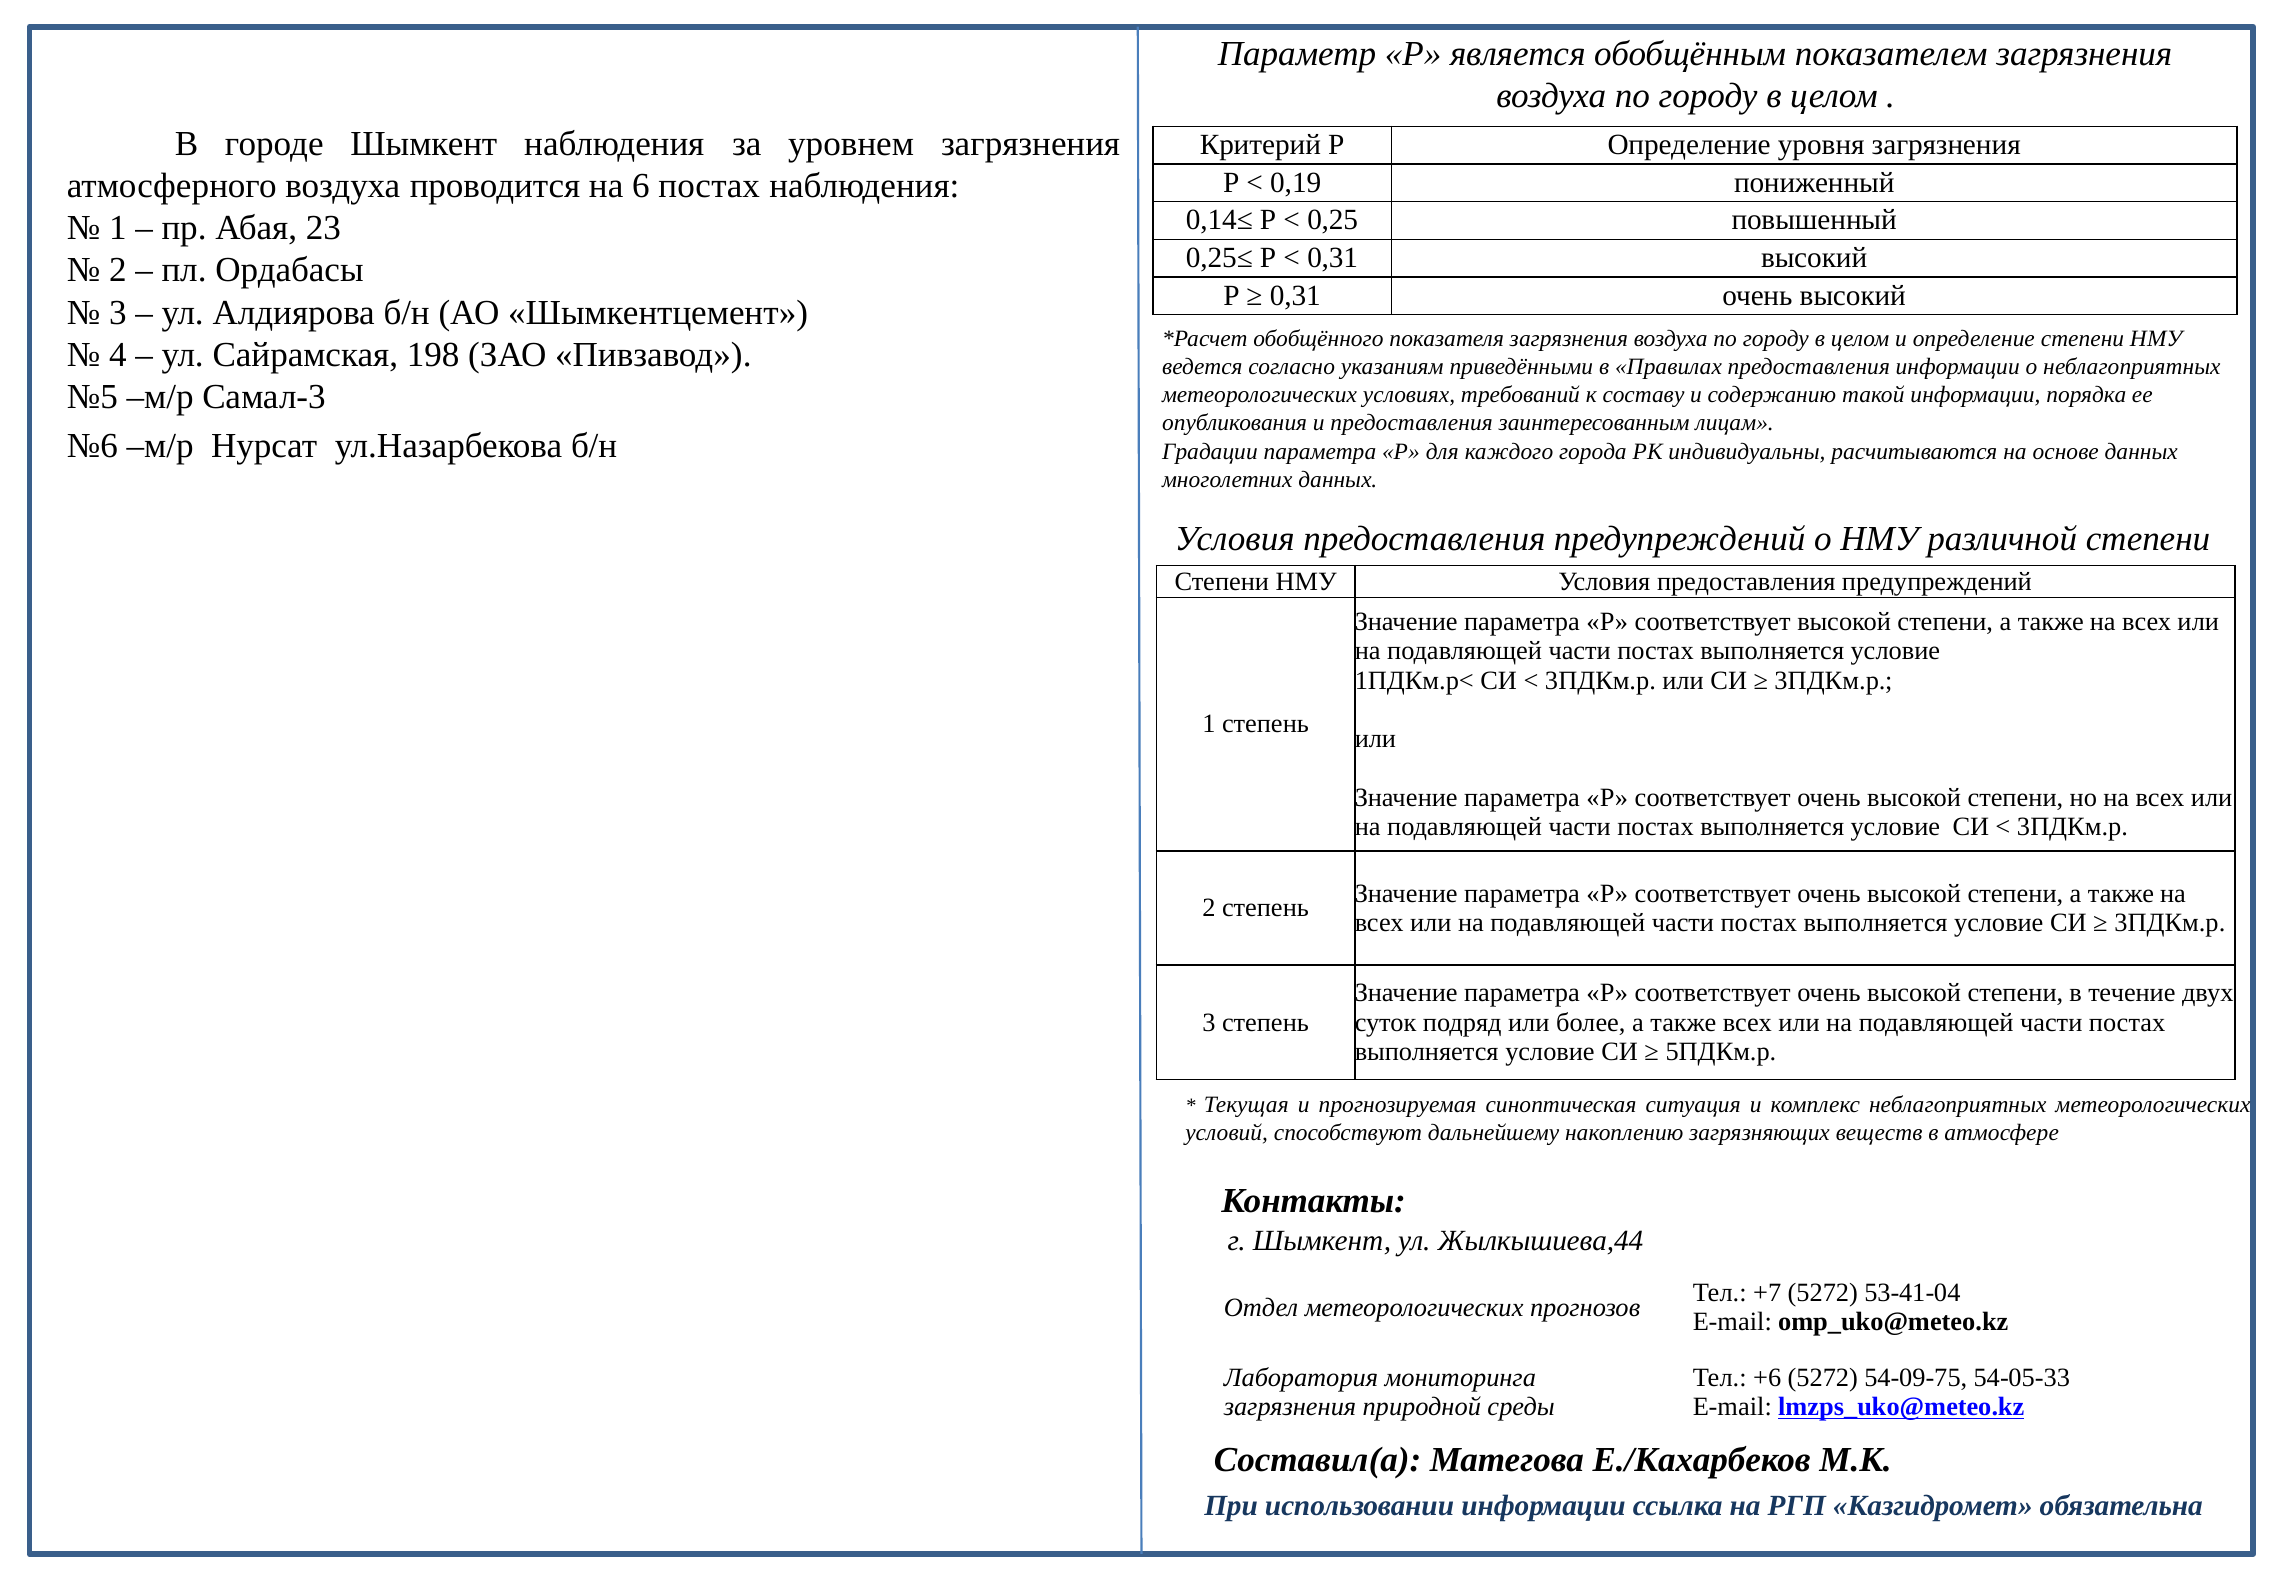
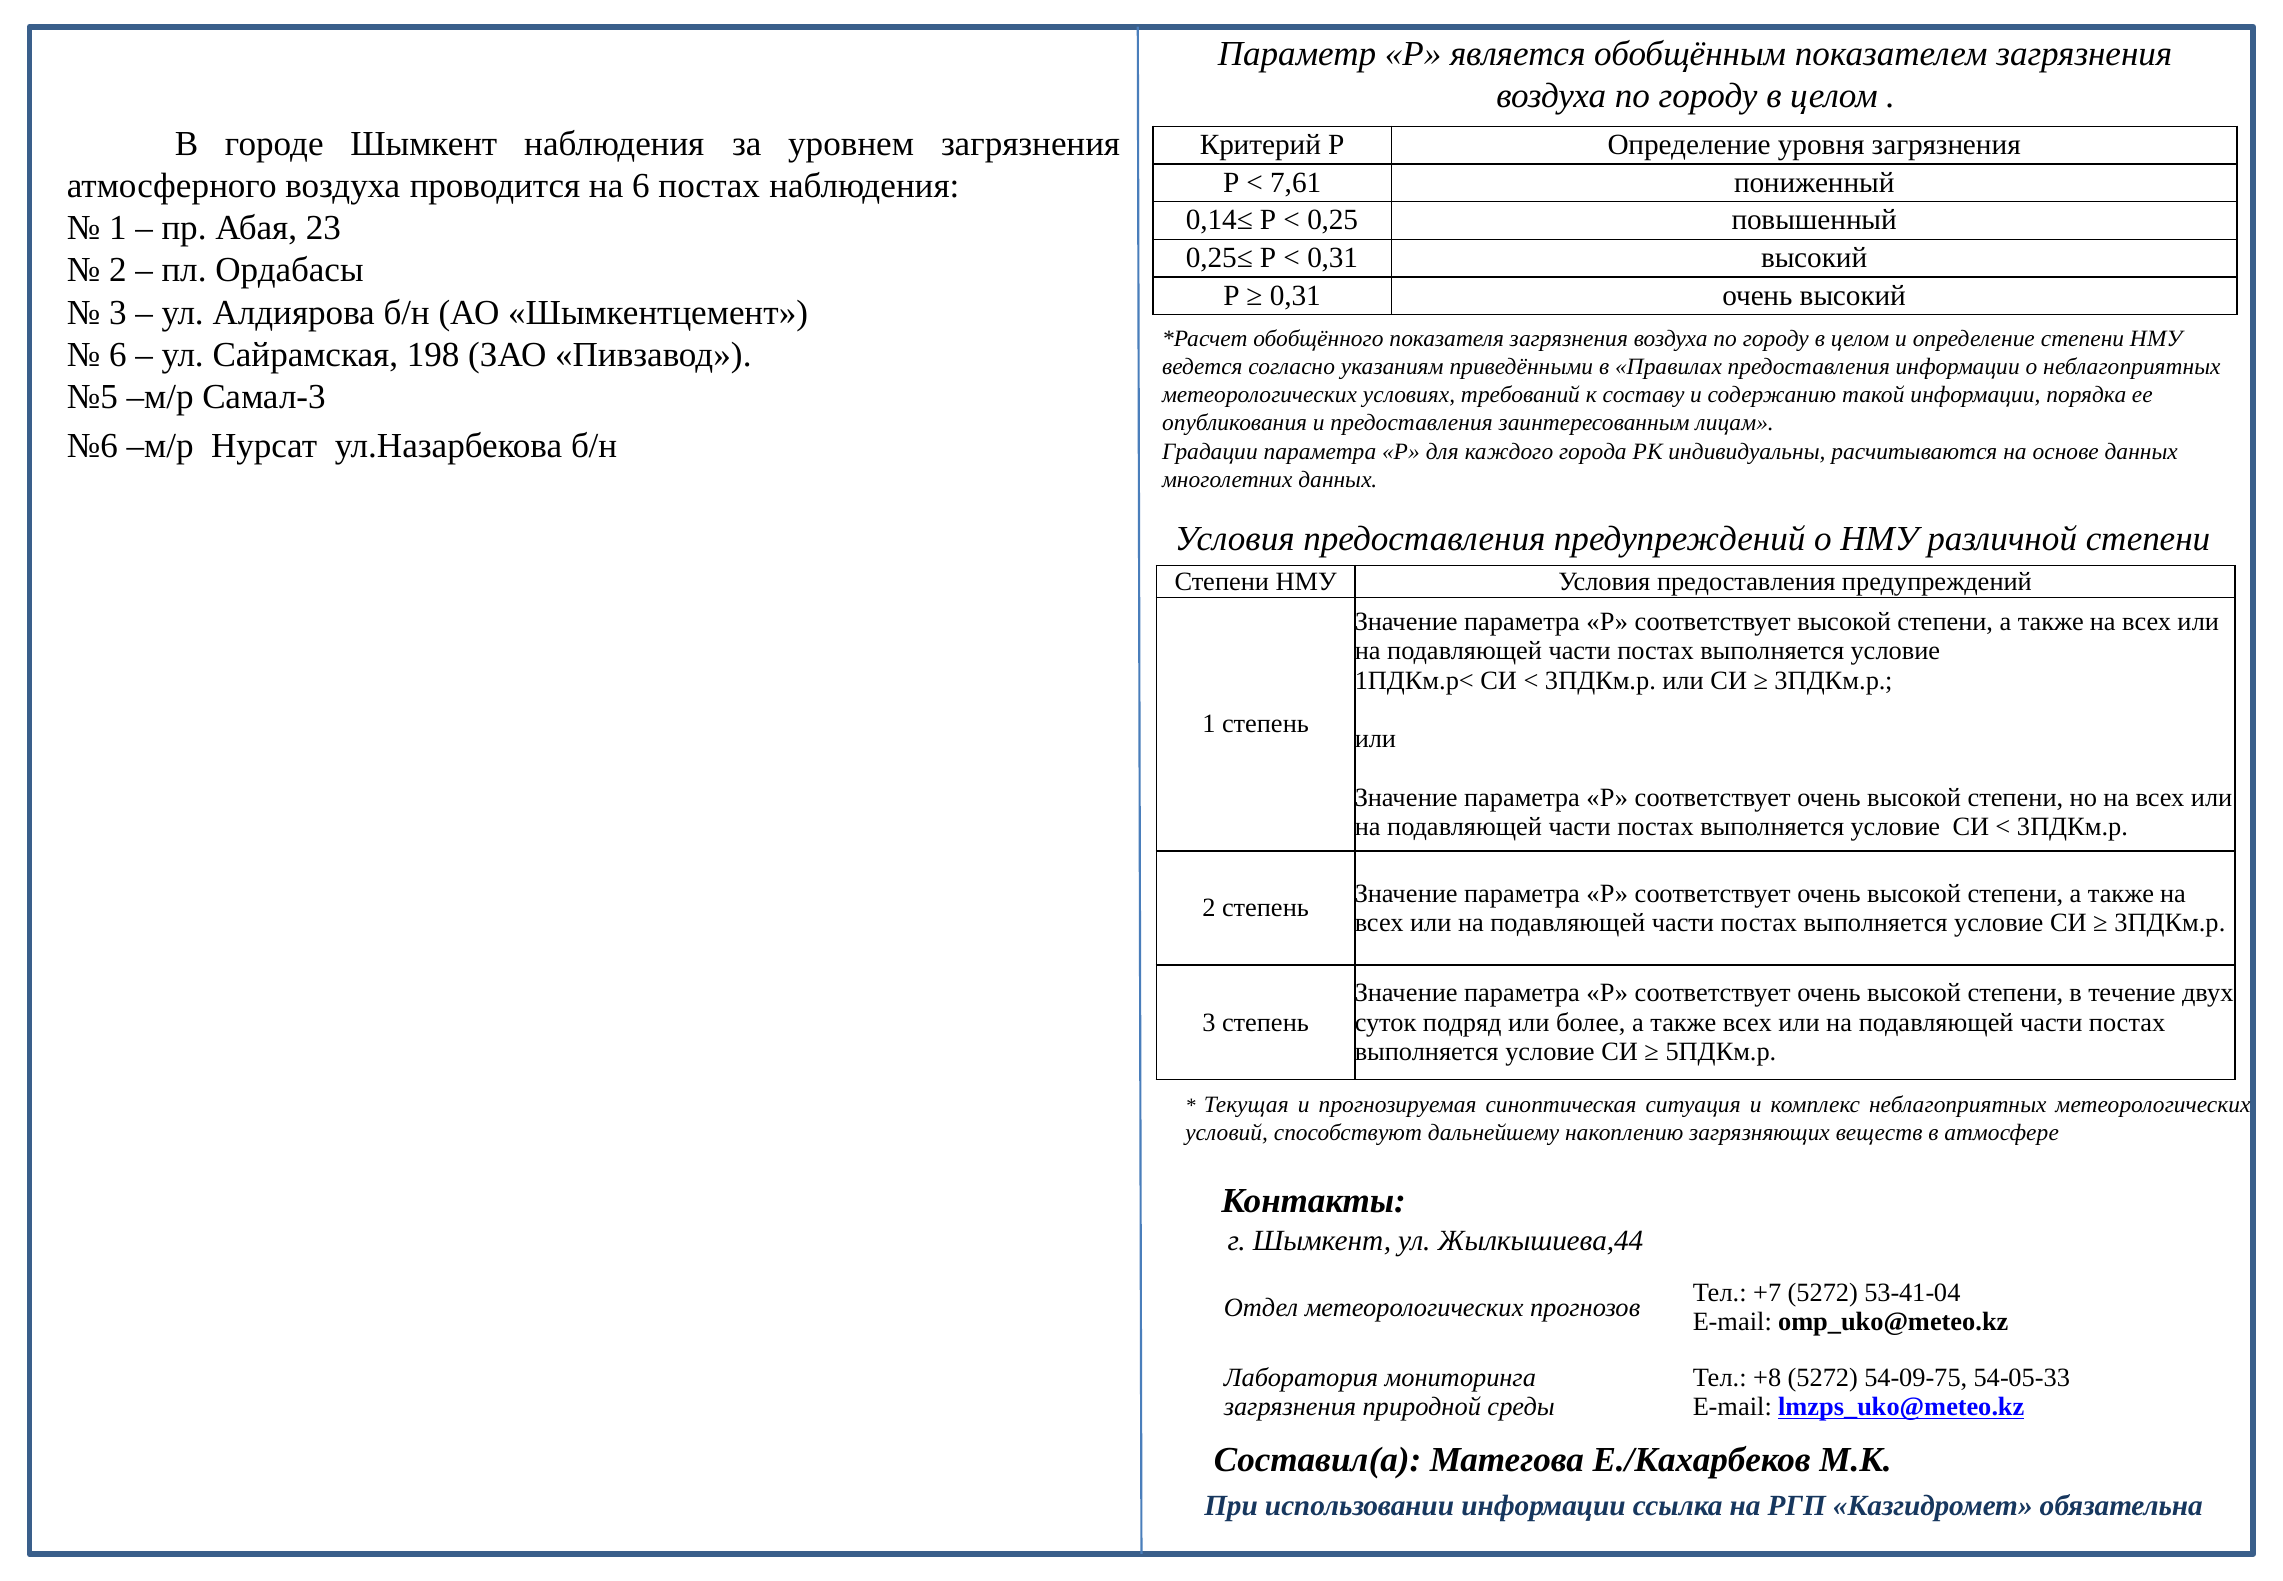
0,19: 0,19 -> 7,61
4 at (118, 354): 4 -> 6
+6: +6 -> +8
